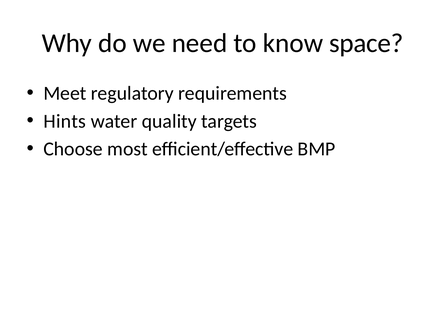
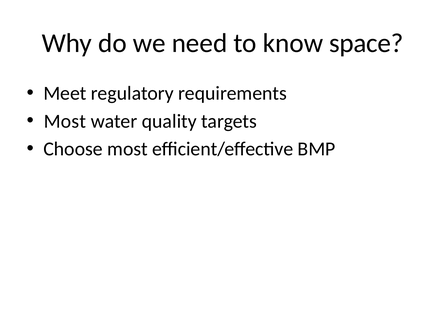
Hints at (65, 121): Hints -> Most
